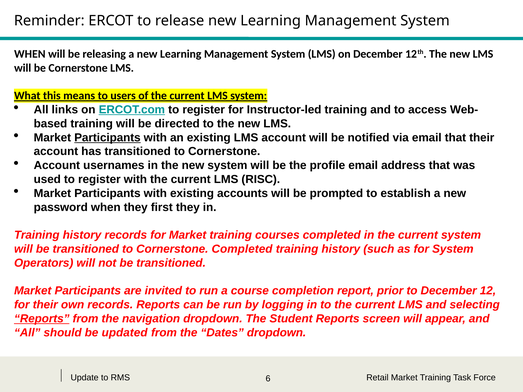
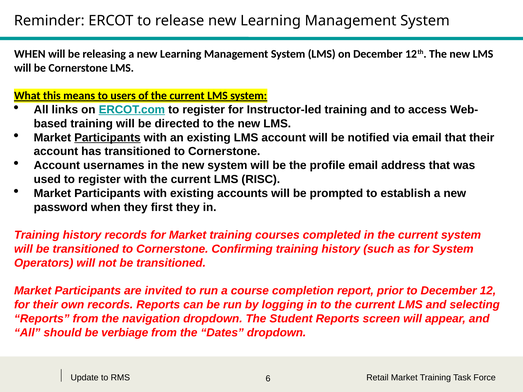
Cornerstone Completed: Completed -> Confirming
Reports at (42, 319) underline: present -> none
updated: updated -> verbiage
